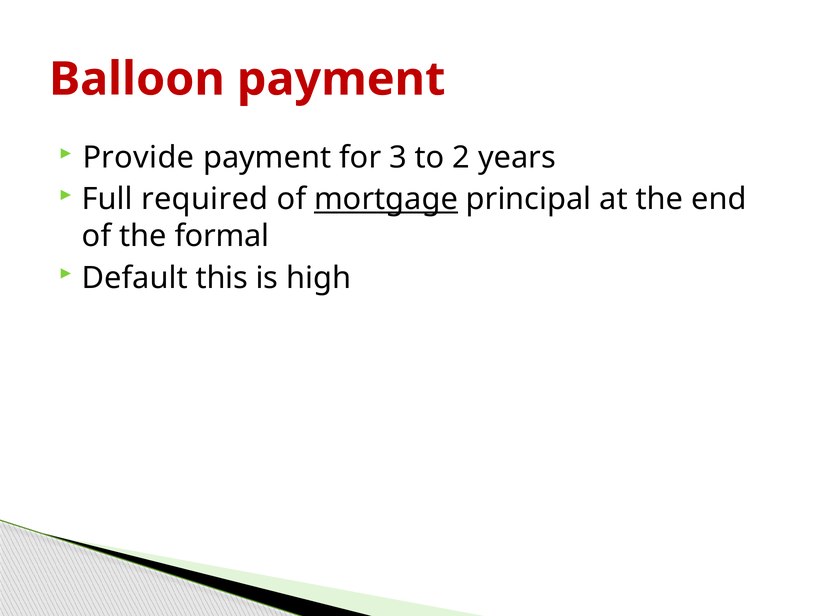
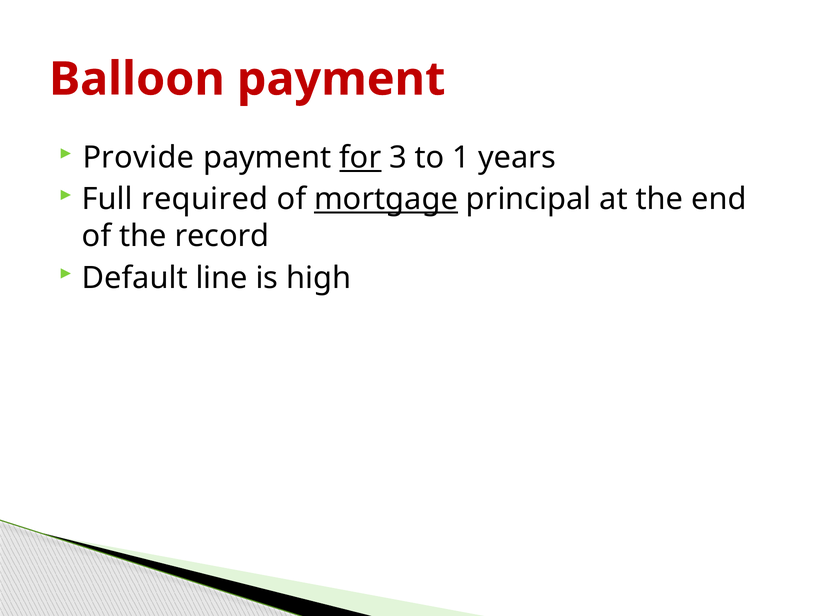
for underline: none -> present
2: 2 -> 1
formal: formal -> record
this: this -> line
